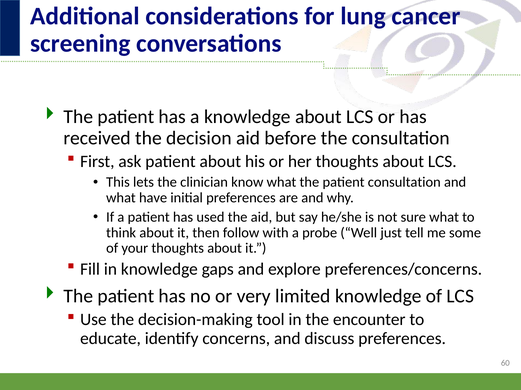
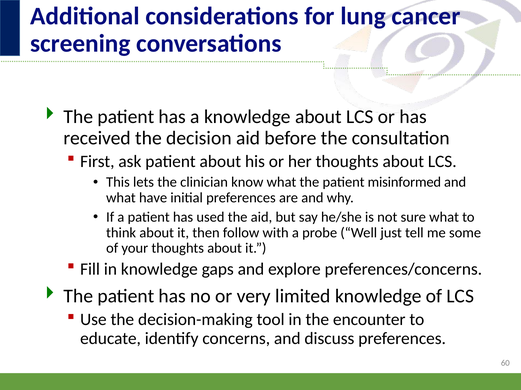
patient consultation: consultation -> misinformed
